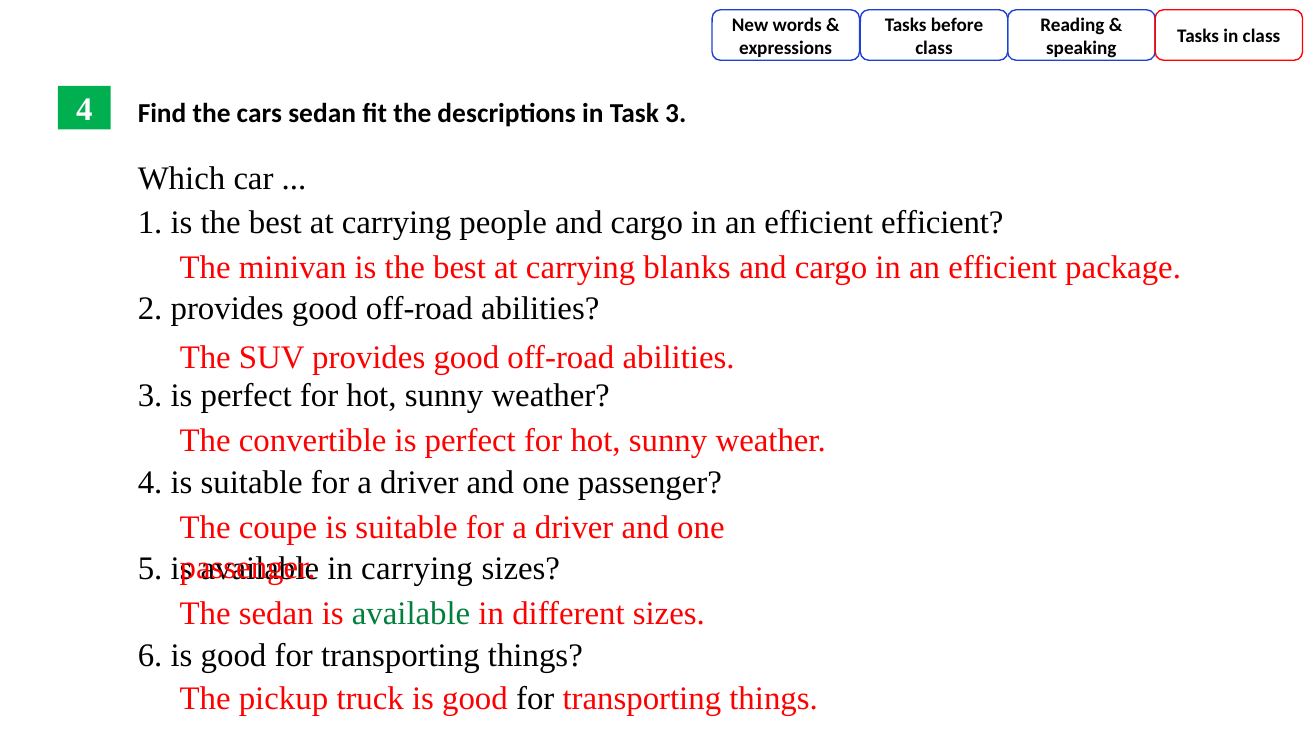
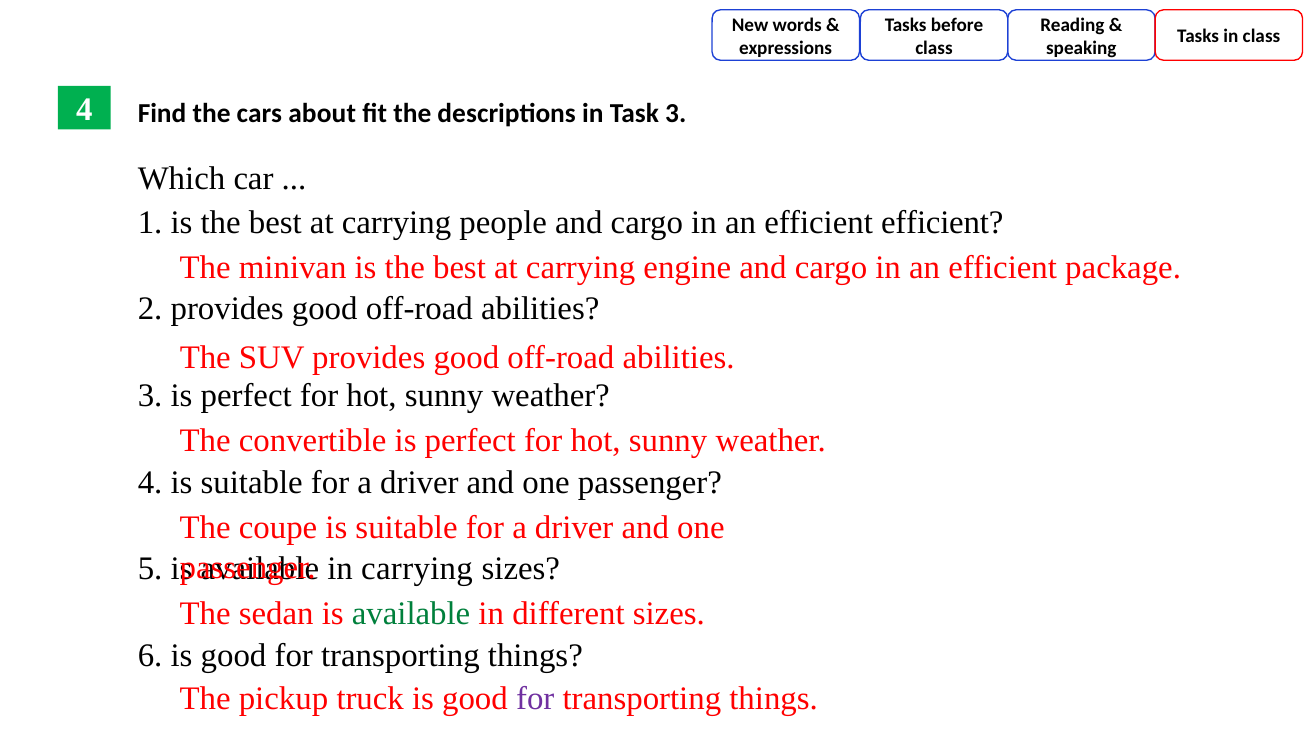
cars sedan: sedan -> about
blanks: blanks -> engine
for at (535, 699) colour: black -> purple
